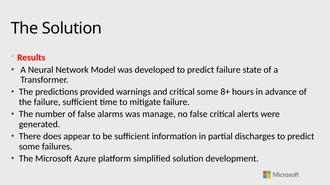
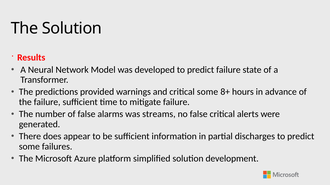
manage: manage -> streams
